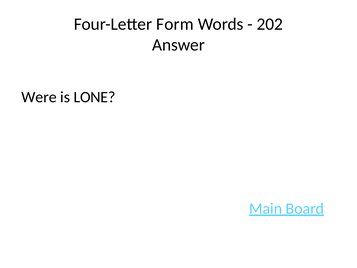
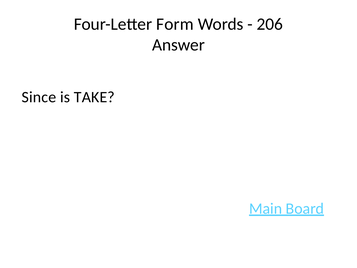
202: 202 -> 206
Were: Were -> Since
LONE: LONE -> TAKE
